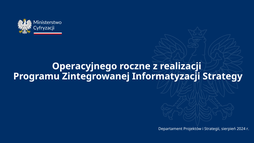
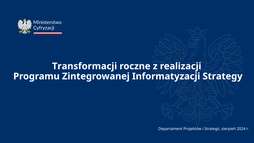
Operacyjnego: Operacyjnego -> Transformacji
